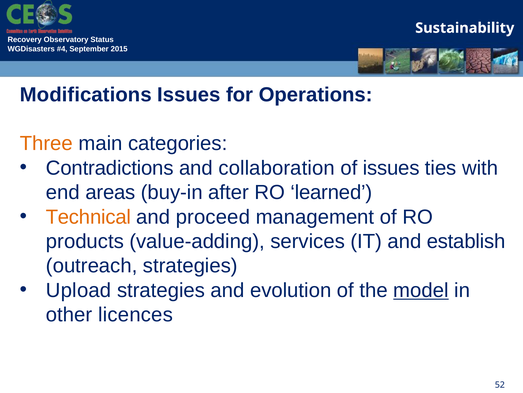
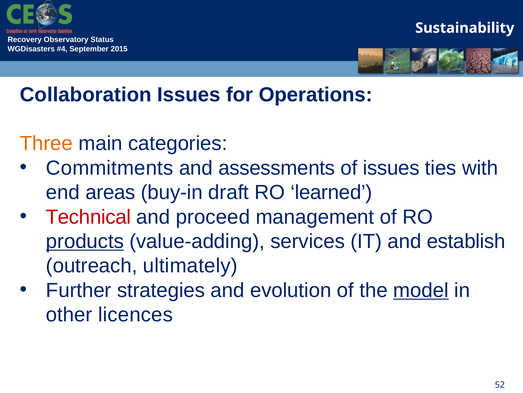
Modifications: Modifications -> Collaboration
Contradictions: Contradictions -> Commitments
collaboration: collaboration -> assessments
after: after -> draft
Technical colour: orange -> red
products underline: none -> present
outreach strategies: strategies -> ultimately
Upload: Upload -> Further
